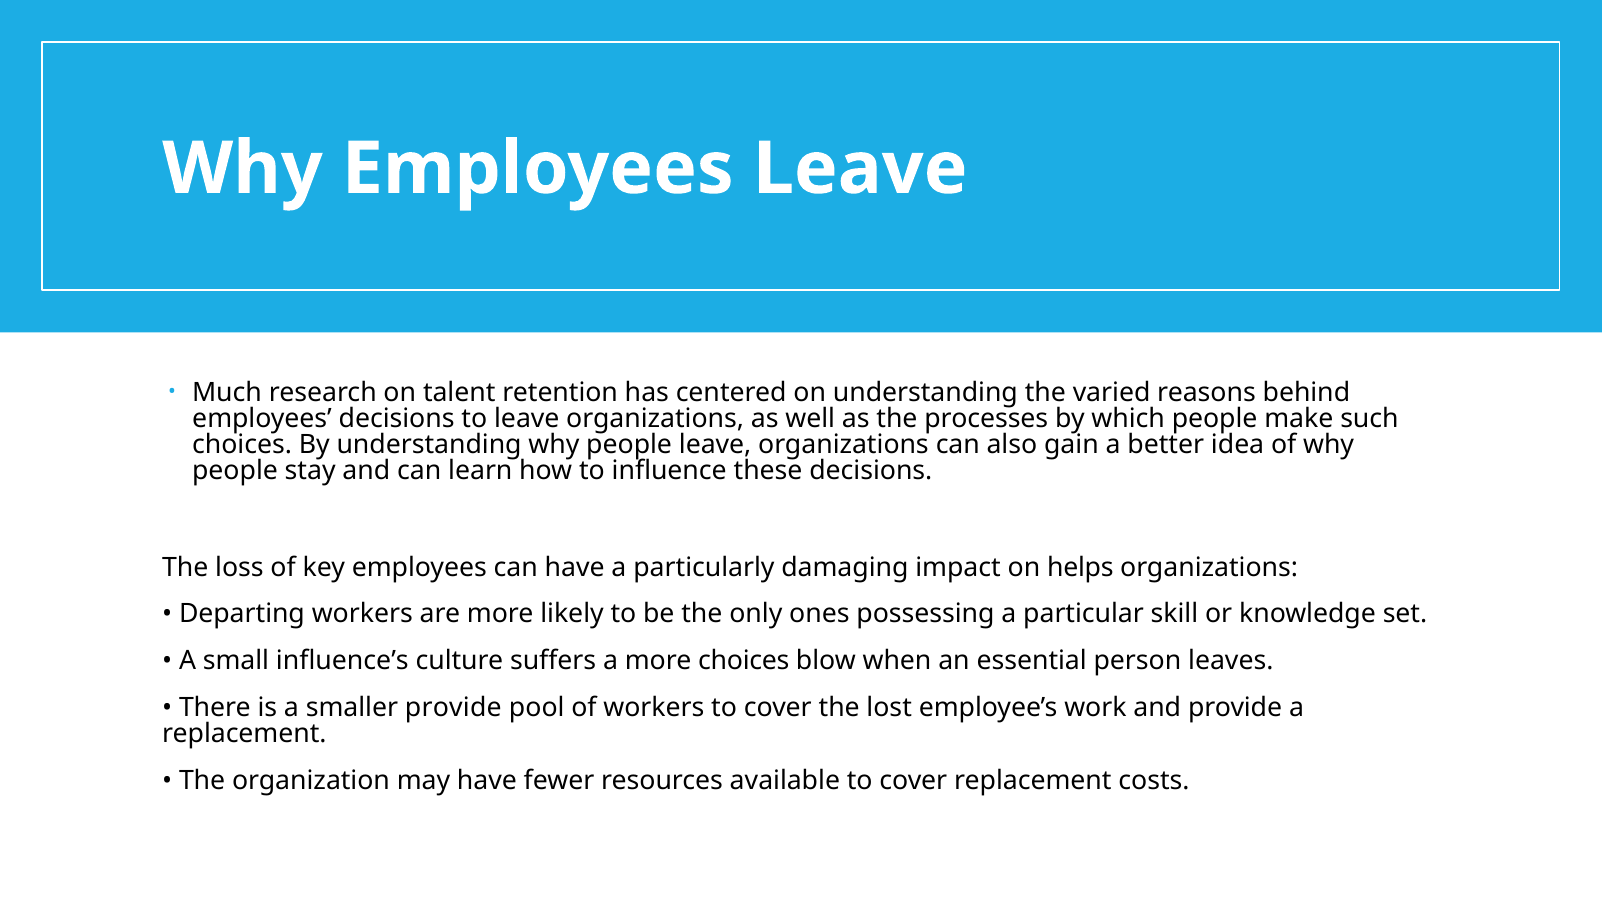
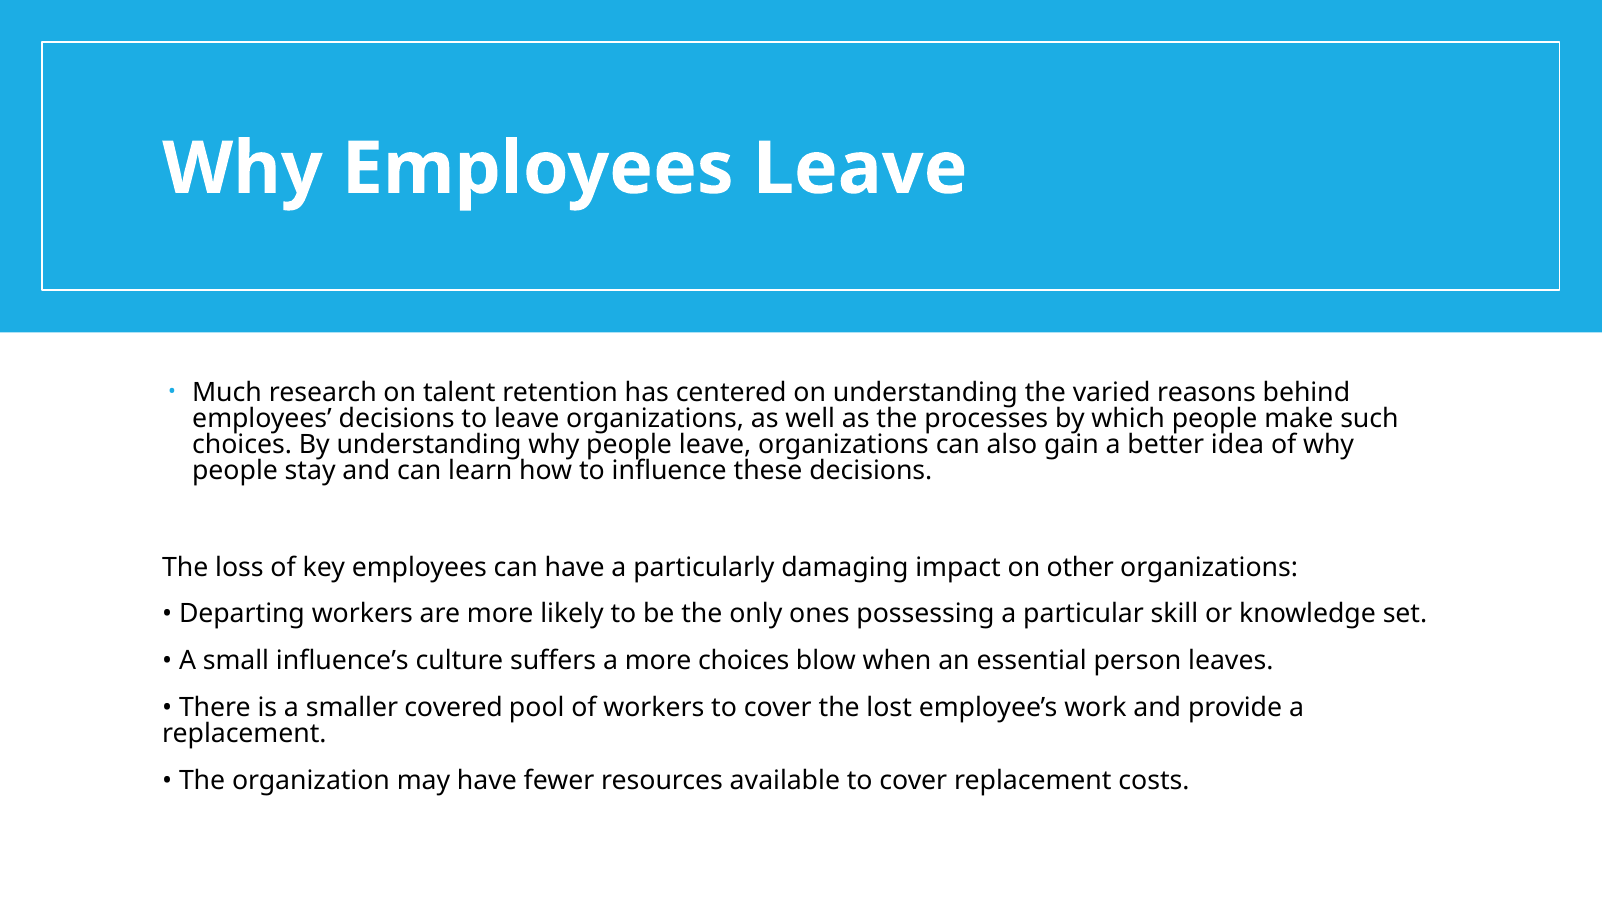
helps: helps -> other
smaller provide: provide -> covered
